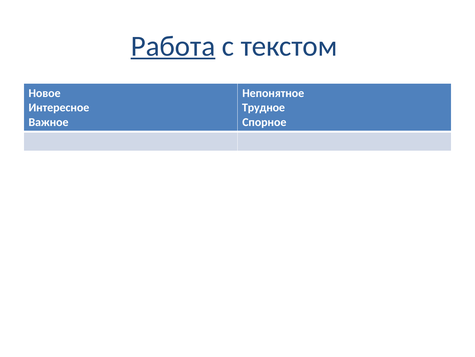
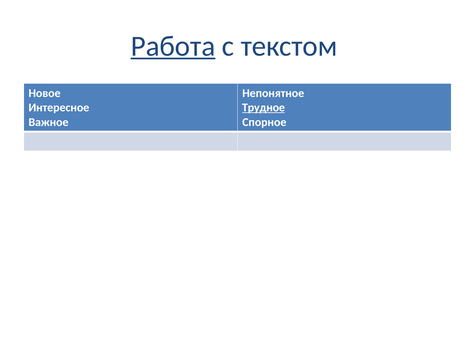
Трудное underline: none -> present
